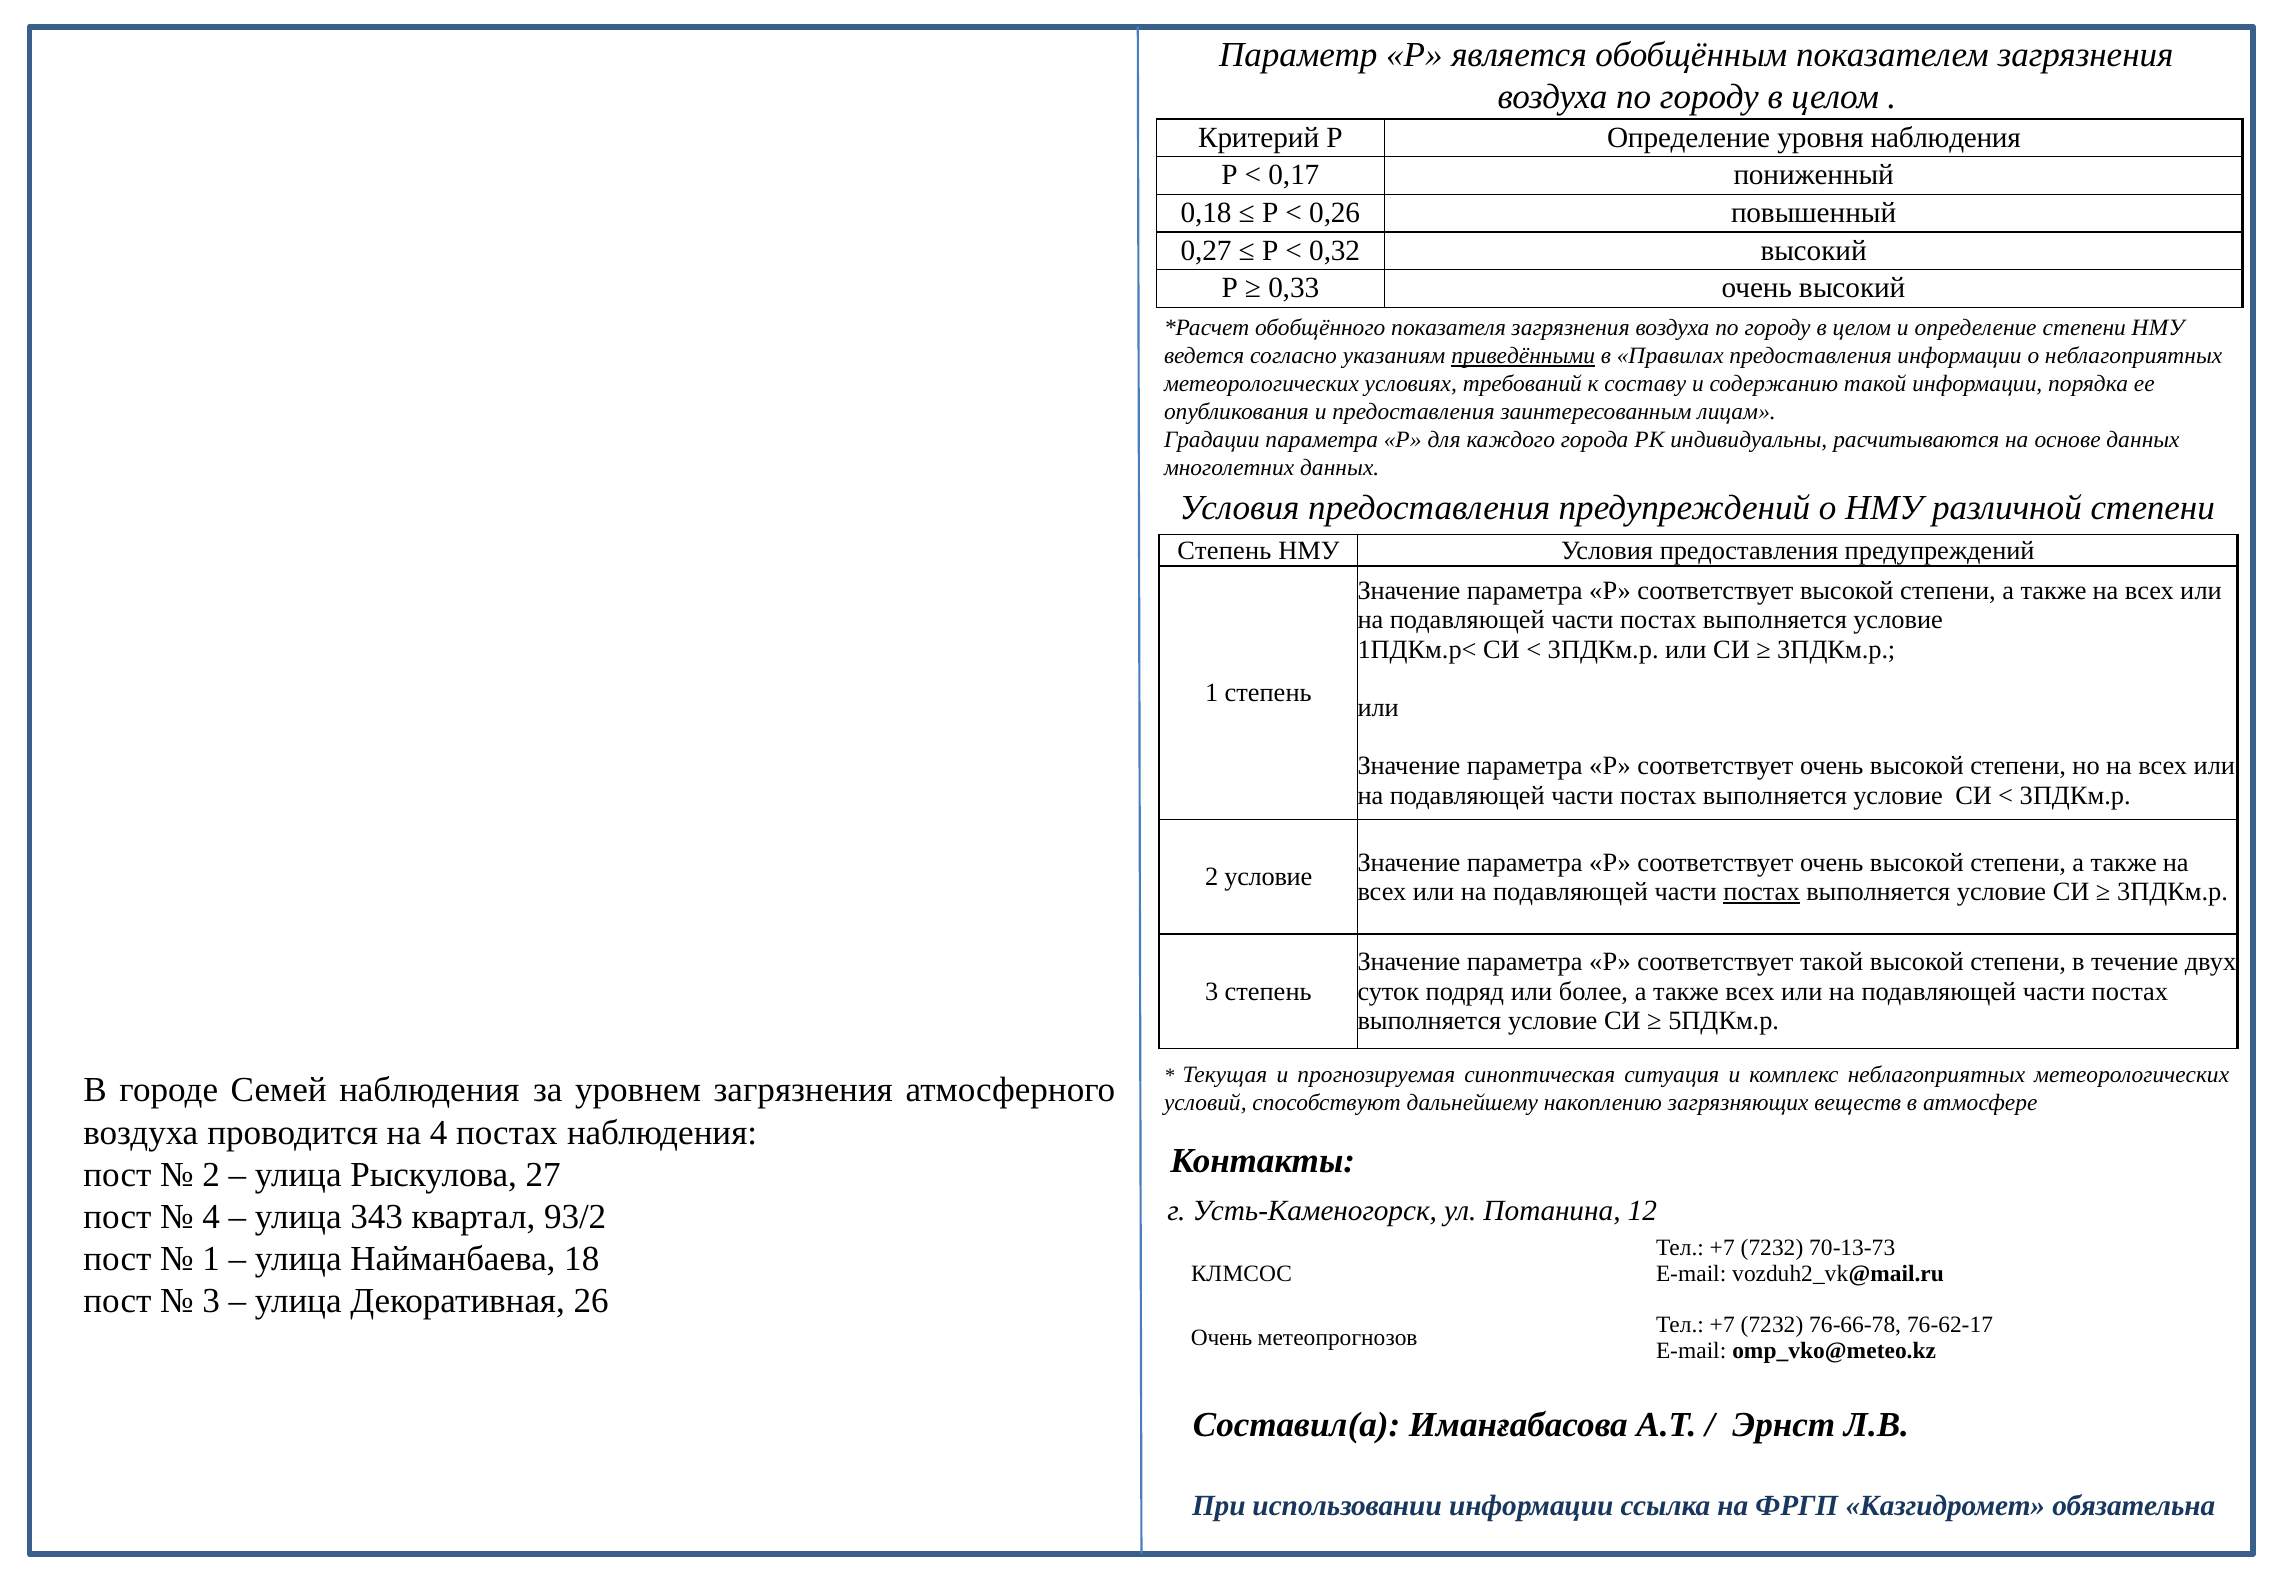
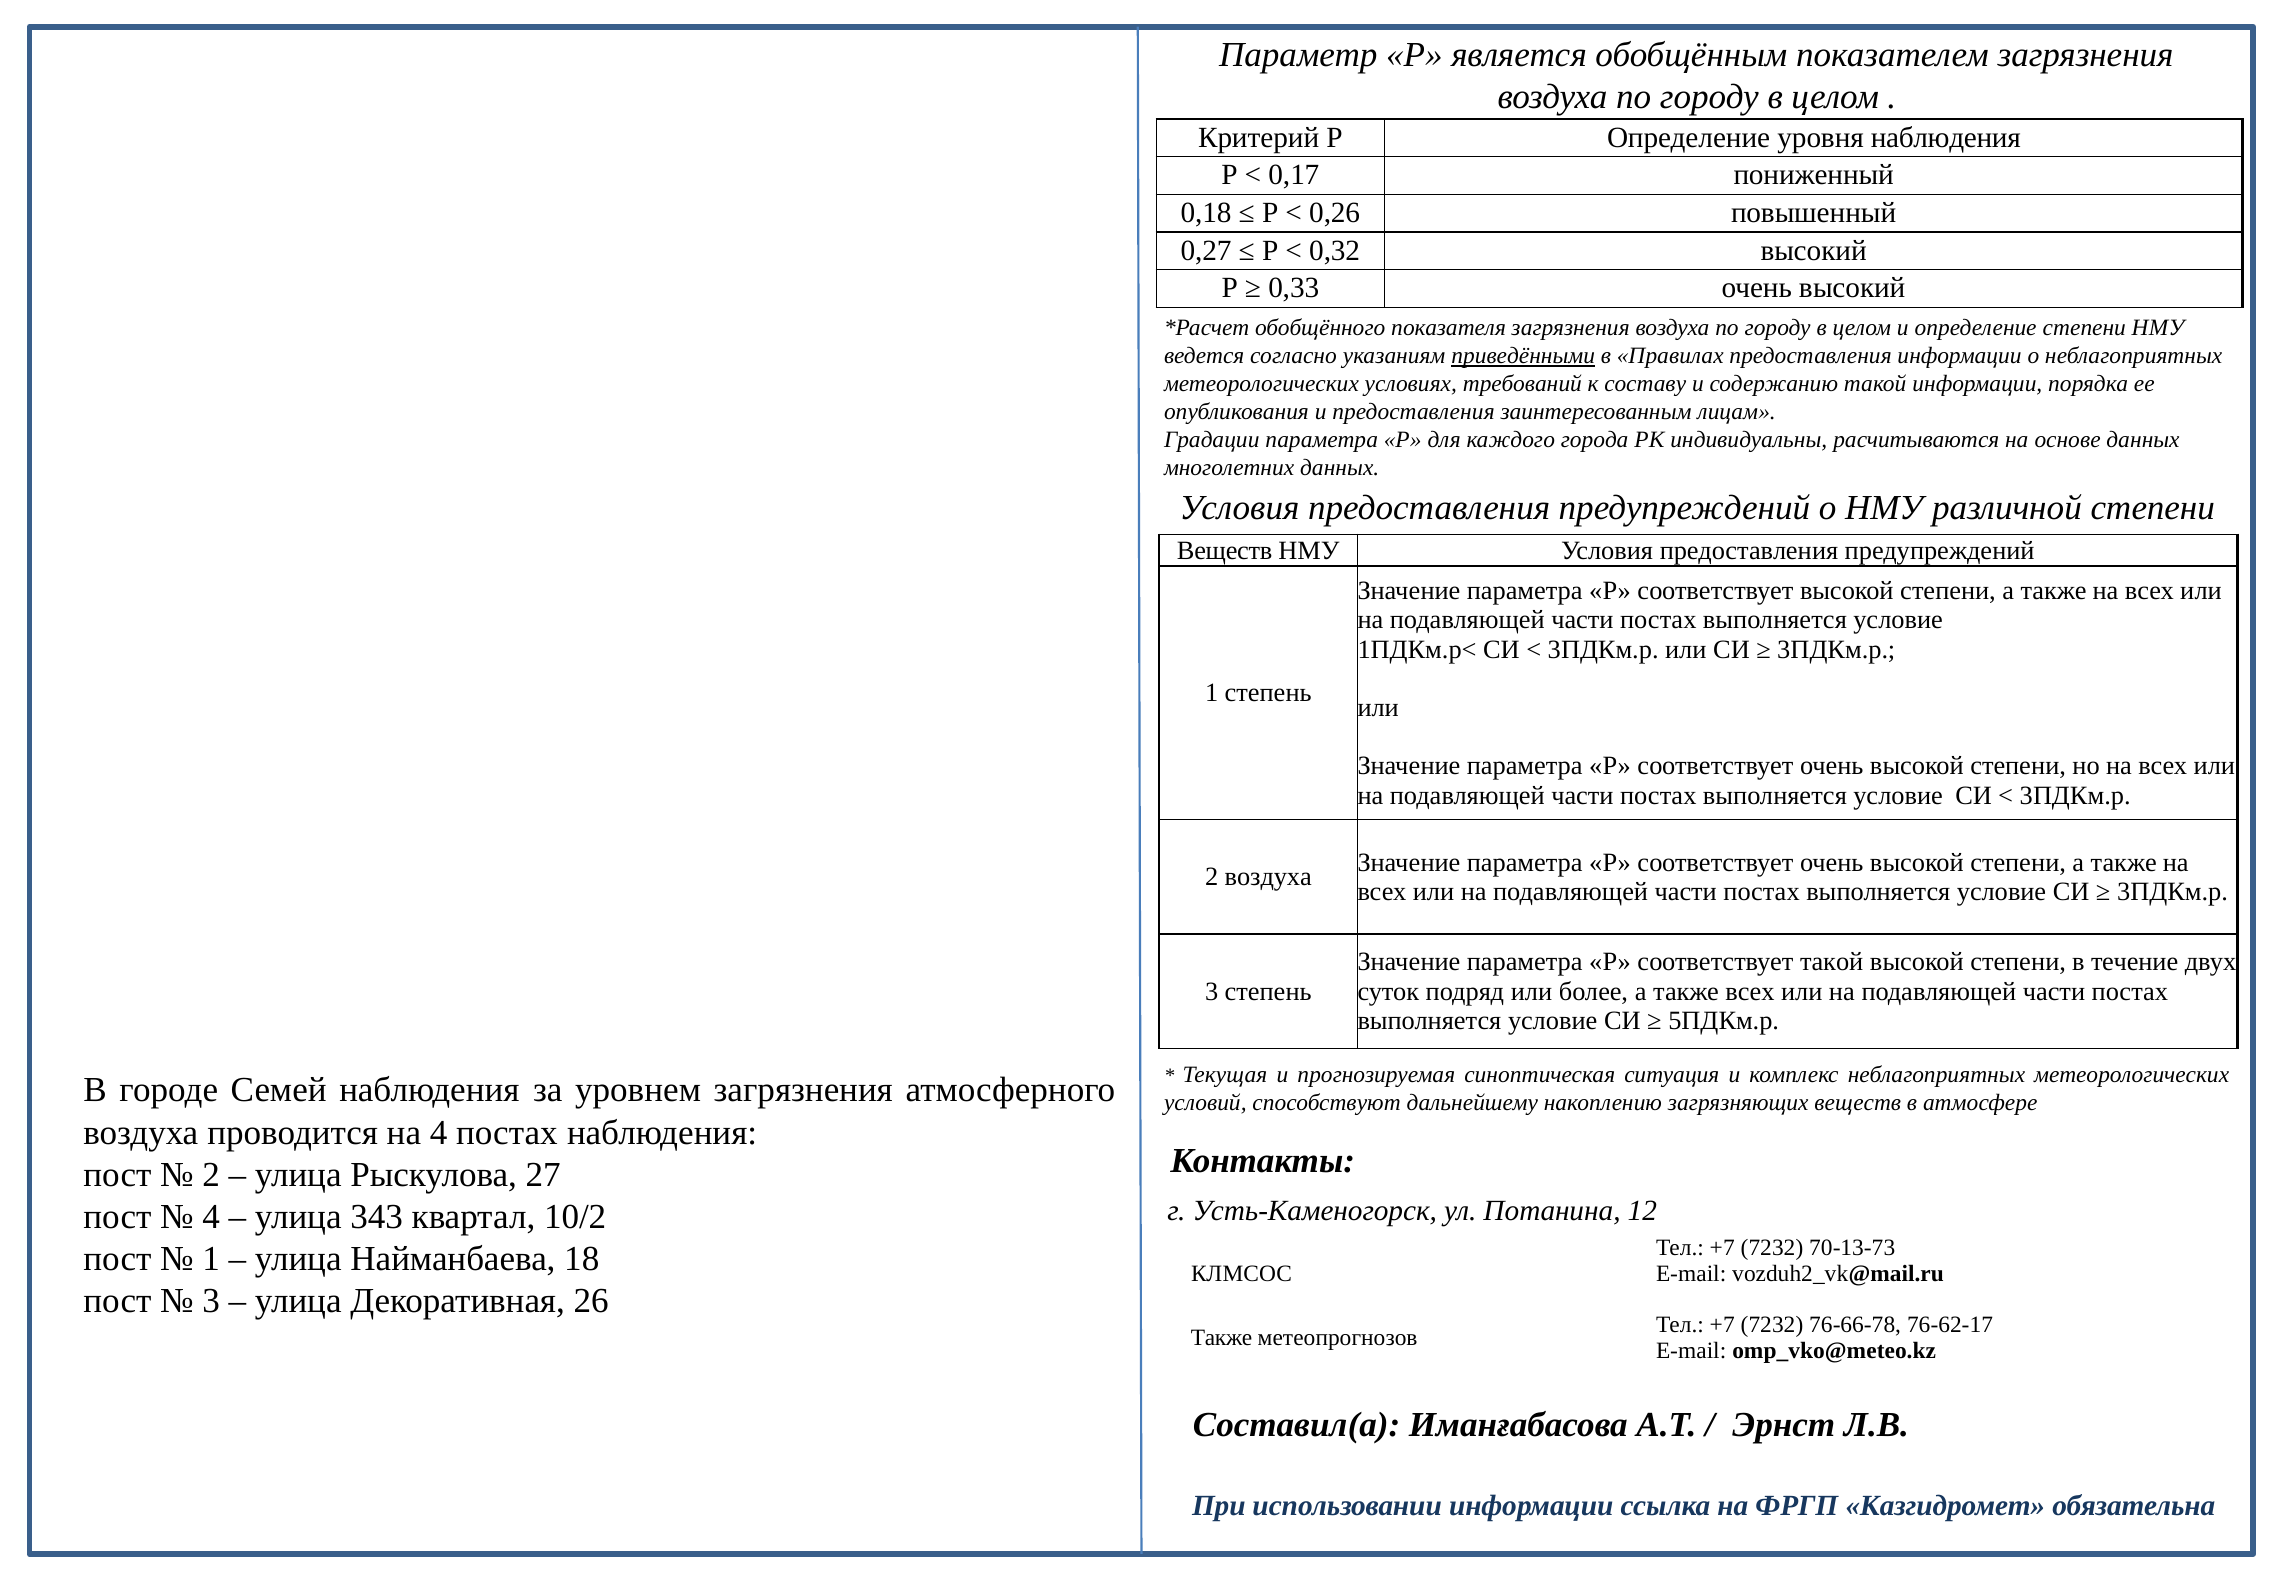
Степень at (1224, 550): Степень -> Веществ
2 условие: условие -> воздуха
постах at (1762, 891) underline: present -> none
93/2: 93/2 -> 10/2
Очень at (1222, 1337): Очень -> Также
